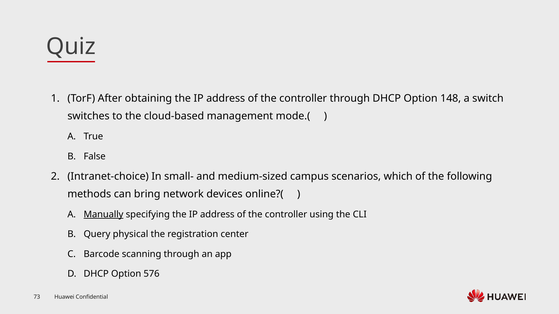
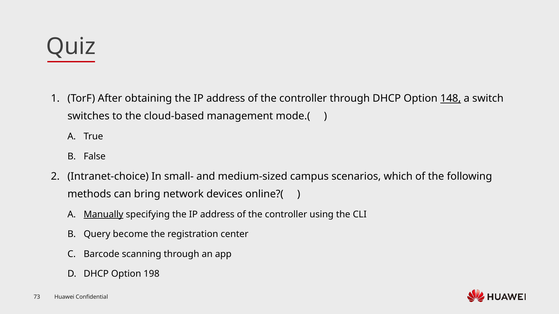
148 underline: none -> present
physical: physical -> become
576: 576 -> 198
